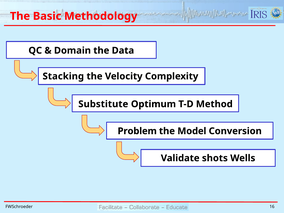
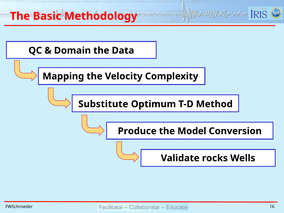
Stacking: Stacking -> Mapping
Problem: Problem -> Produce
shots: shots -> rocks
